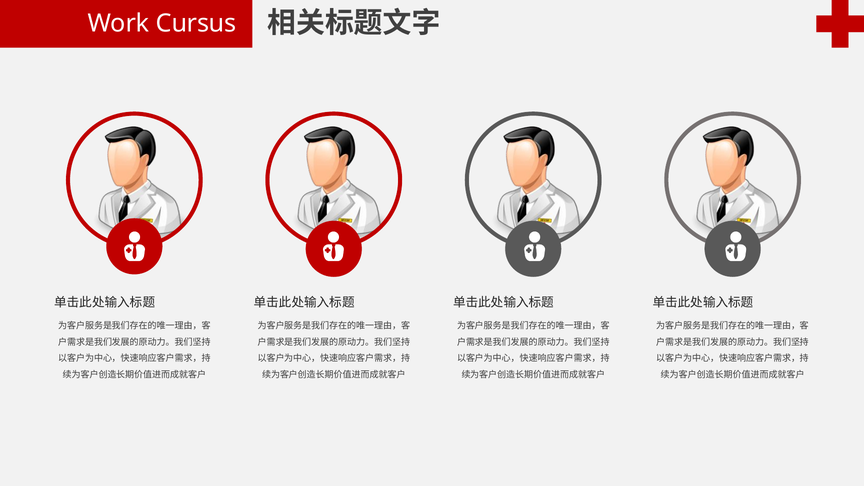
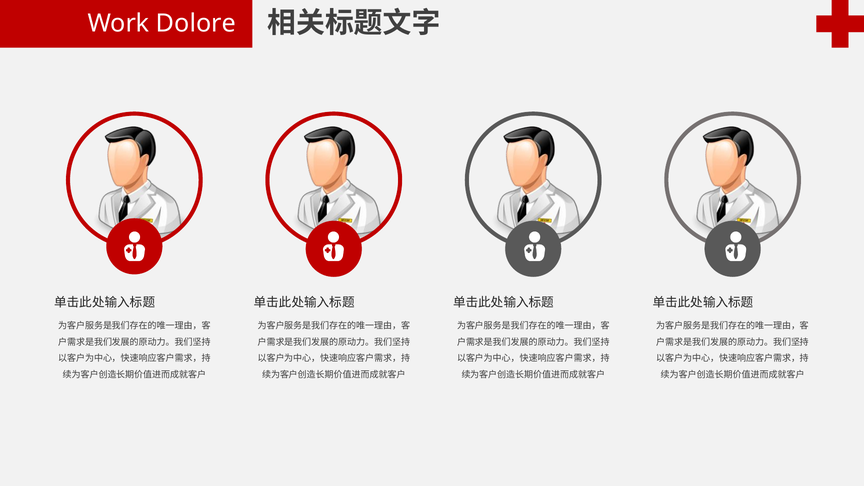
Cursus: Cursus -> Dolore
